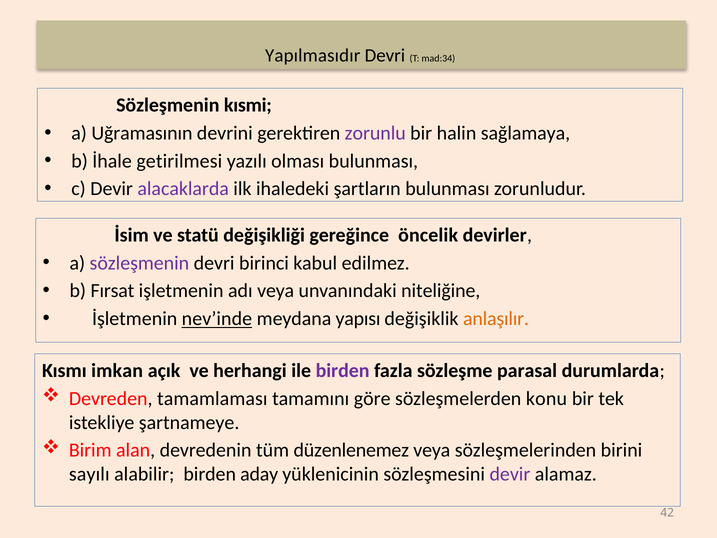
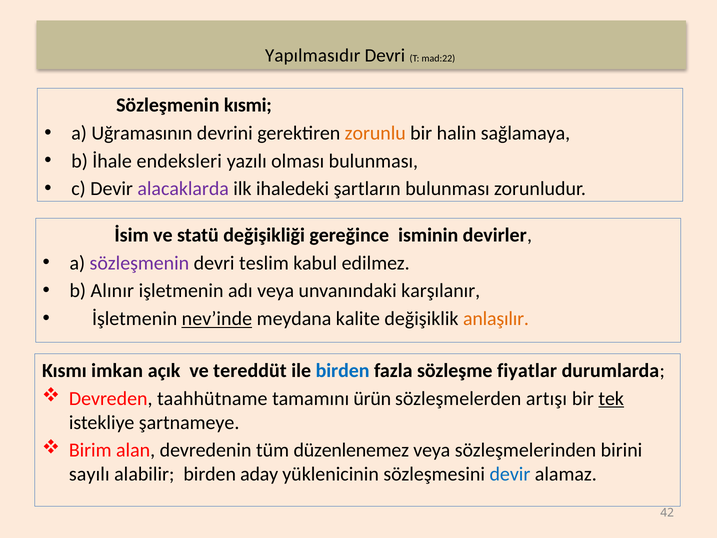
mad:34: mad:34 -> mad:22
zorunlu colour: purple -> orange
getirilmesi: getirilmesi -> endeksleri
öncelik: öncelik -> isminin
birinci: birinci -> teslim
Fırsat: Fırsat -> Alınır
niteliğine: niteliğine -> karşılanır
yapısı: yapısı -> kalite
herhangi: herhangi -> tereddüt
birden at (343, 370) colour: purple -> blue
parasal: parasal -> fiyatlar
tamamlaması: tamamlaması -> taahhütname
göre: göre -> ürün
konu: konu -> artışı
tek underline: none -> present
devir at (510, 474) colour: purple -> blue
